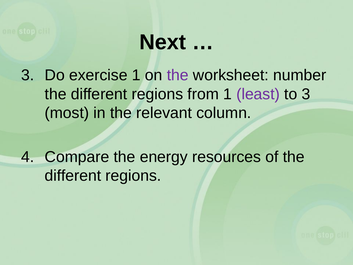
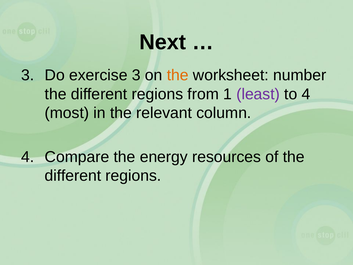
exercise 1: 1 -> 3
the at (178, 75) colour: purple -> orange
to 3: 3 -> 4
